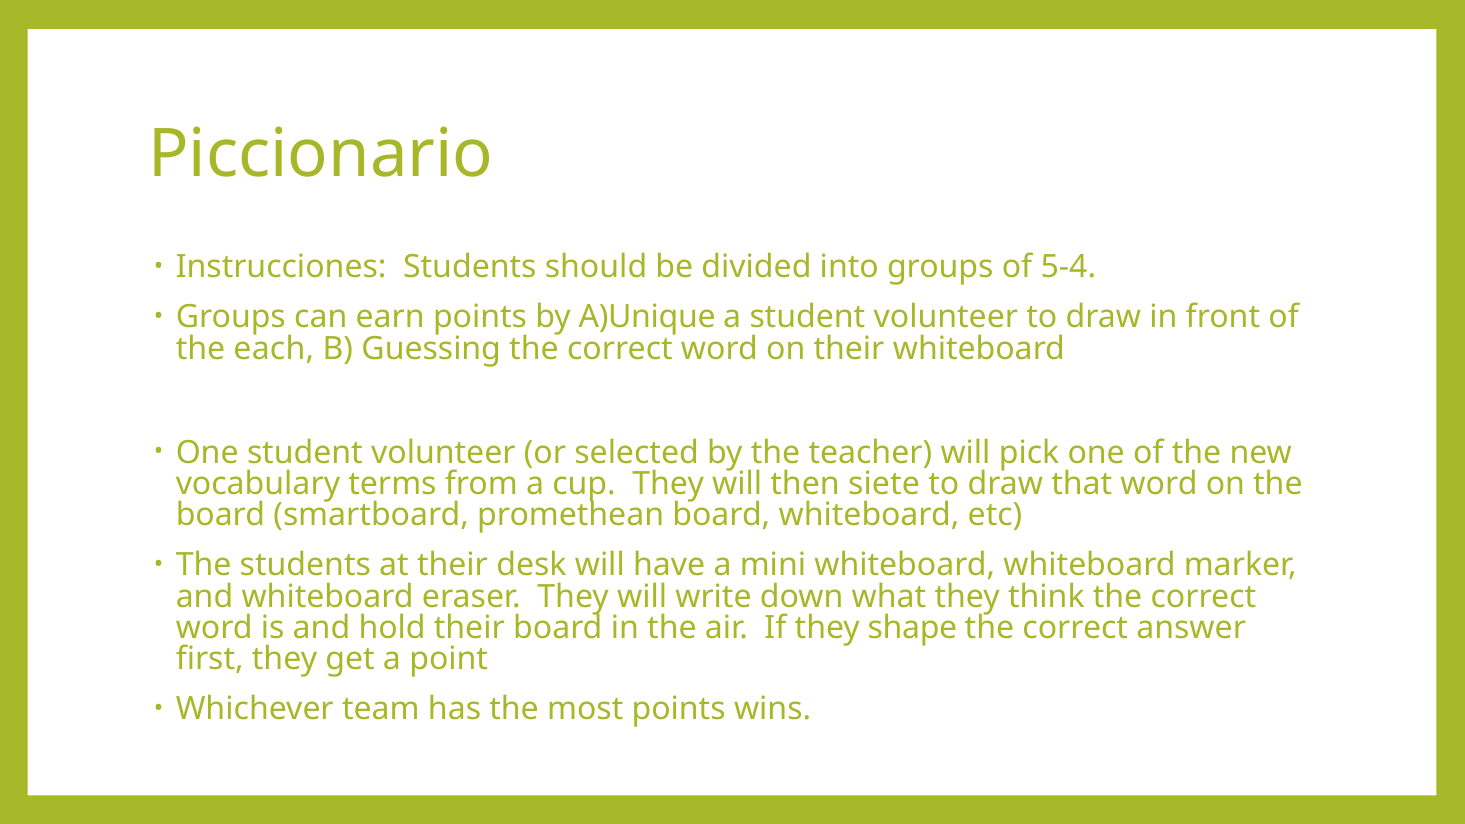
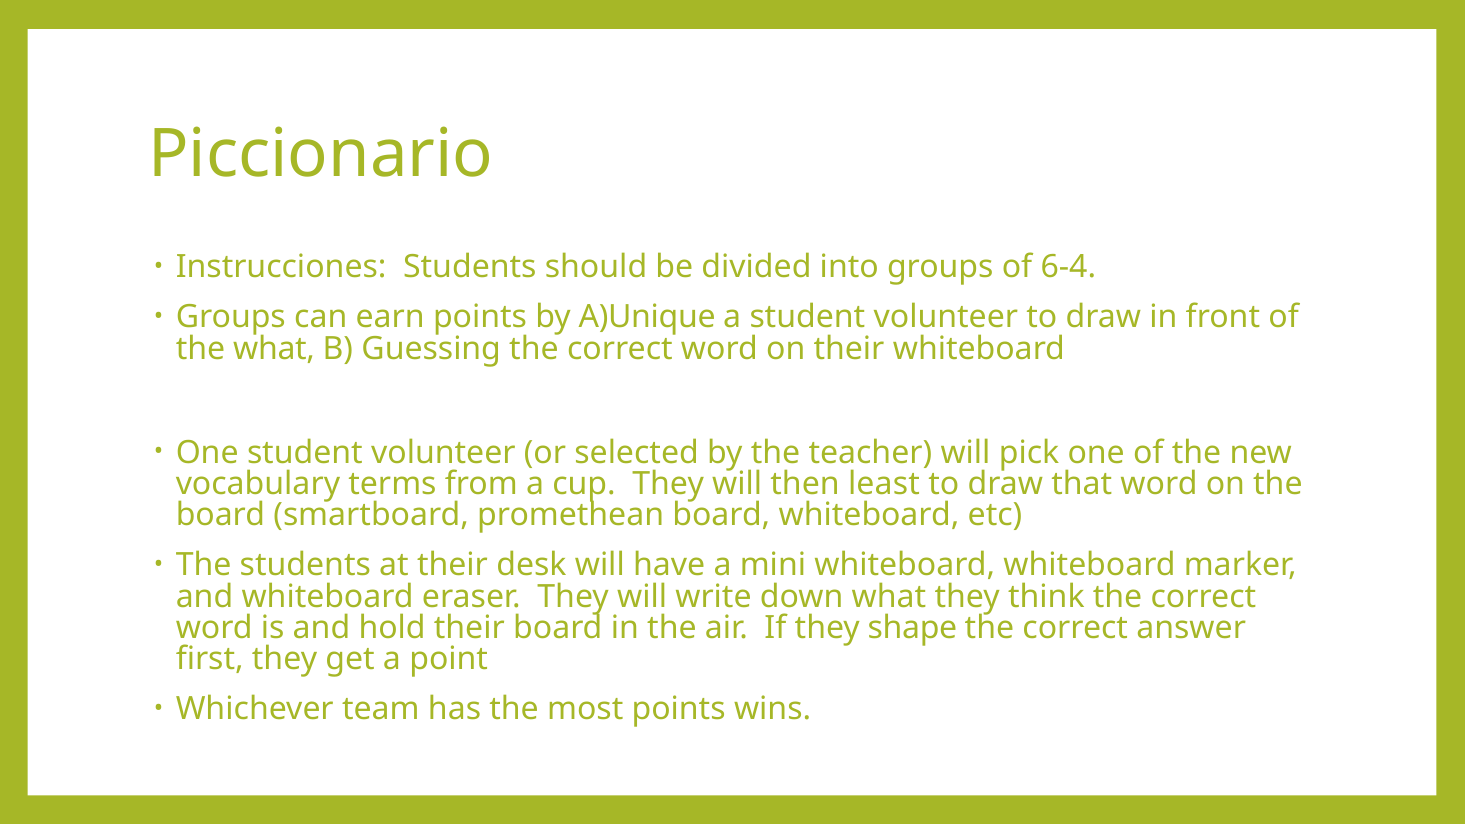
5-4: 5-4 -> 6-4
the each: each -> what
siete: siete -> least
